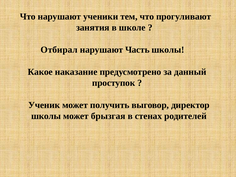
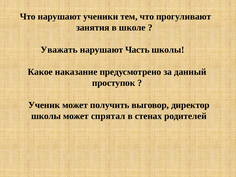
Отбирал: Отбирал -> Уважать
брызгая: брызгая -> спрятал
